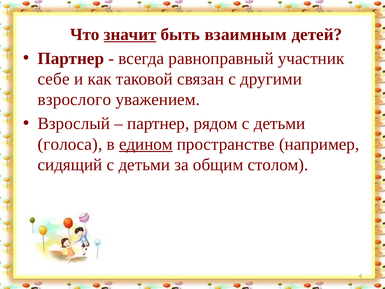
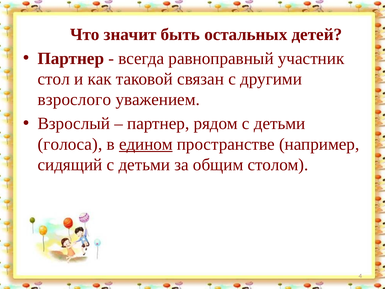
значит underline: present -> none
взаимным: взаимным -> остальных
себе: себе -> стол
